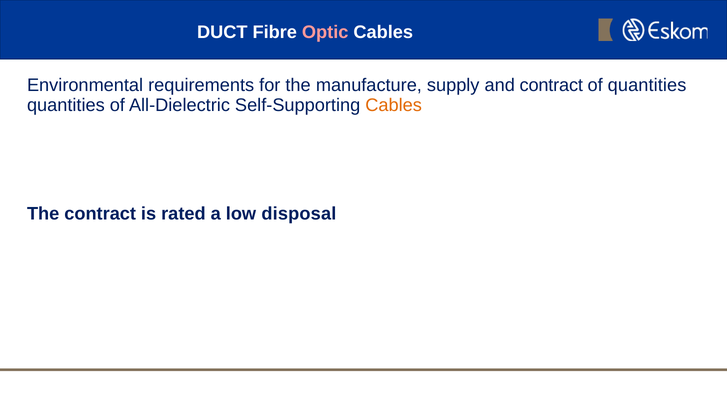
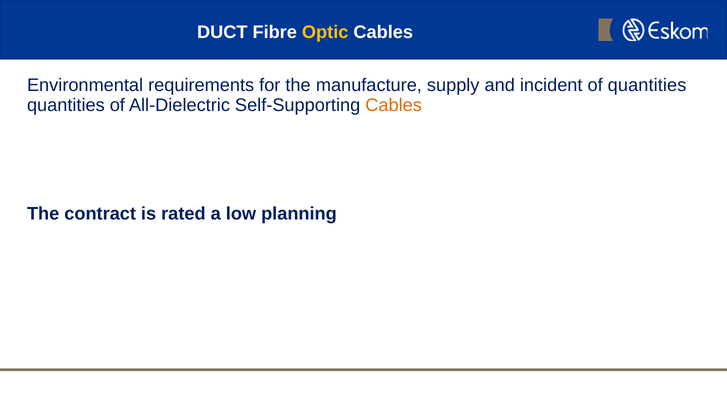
Optic colour: pink -> yellow
and contract: contract -> incident
disposal: disposal -> planning
